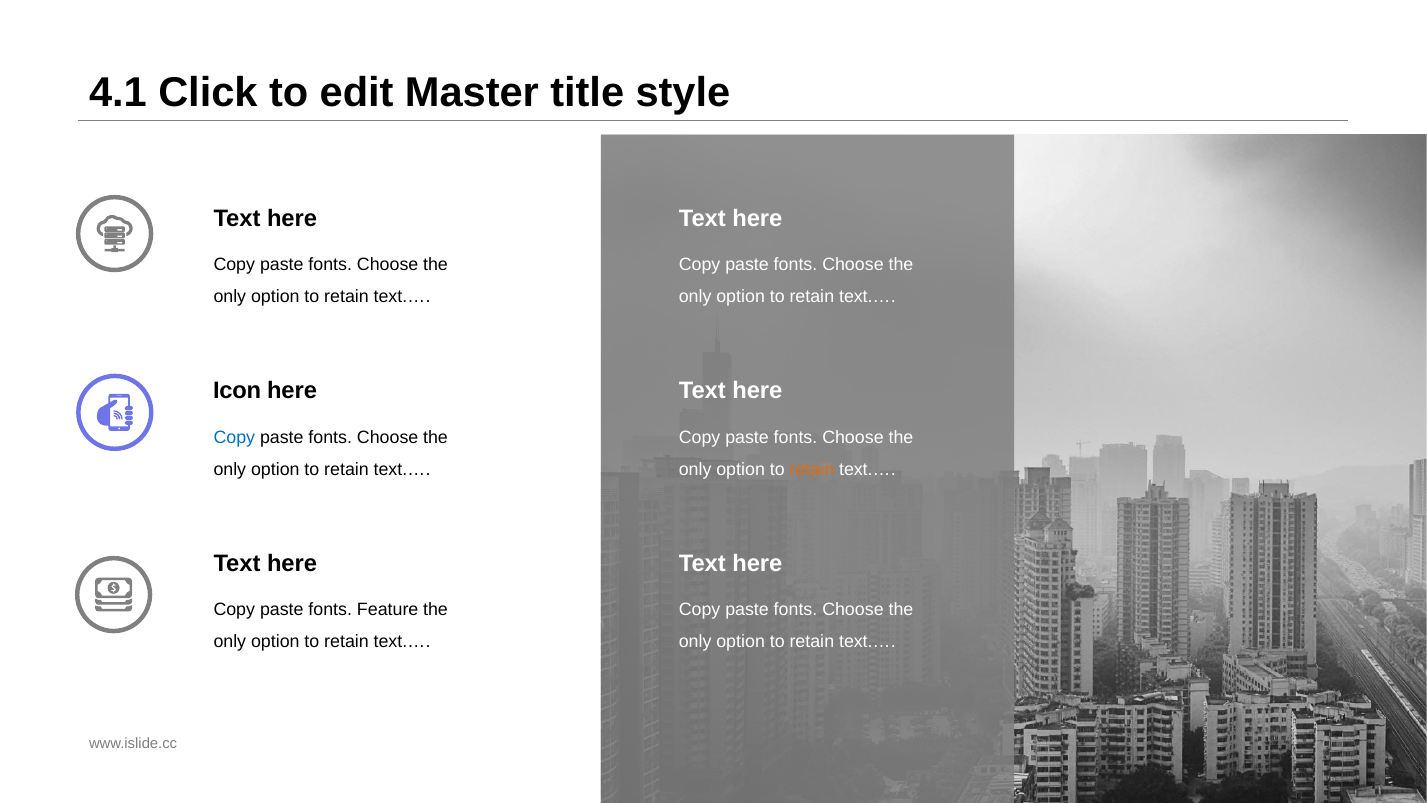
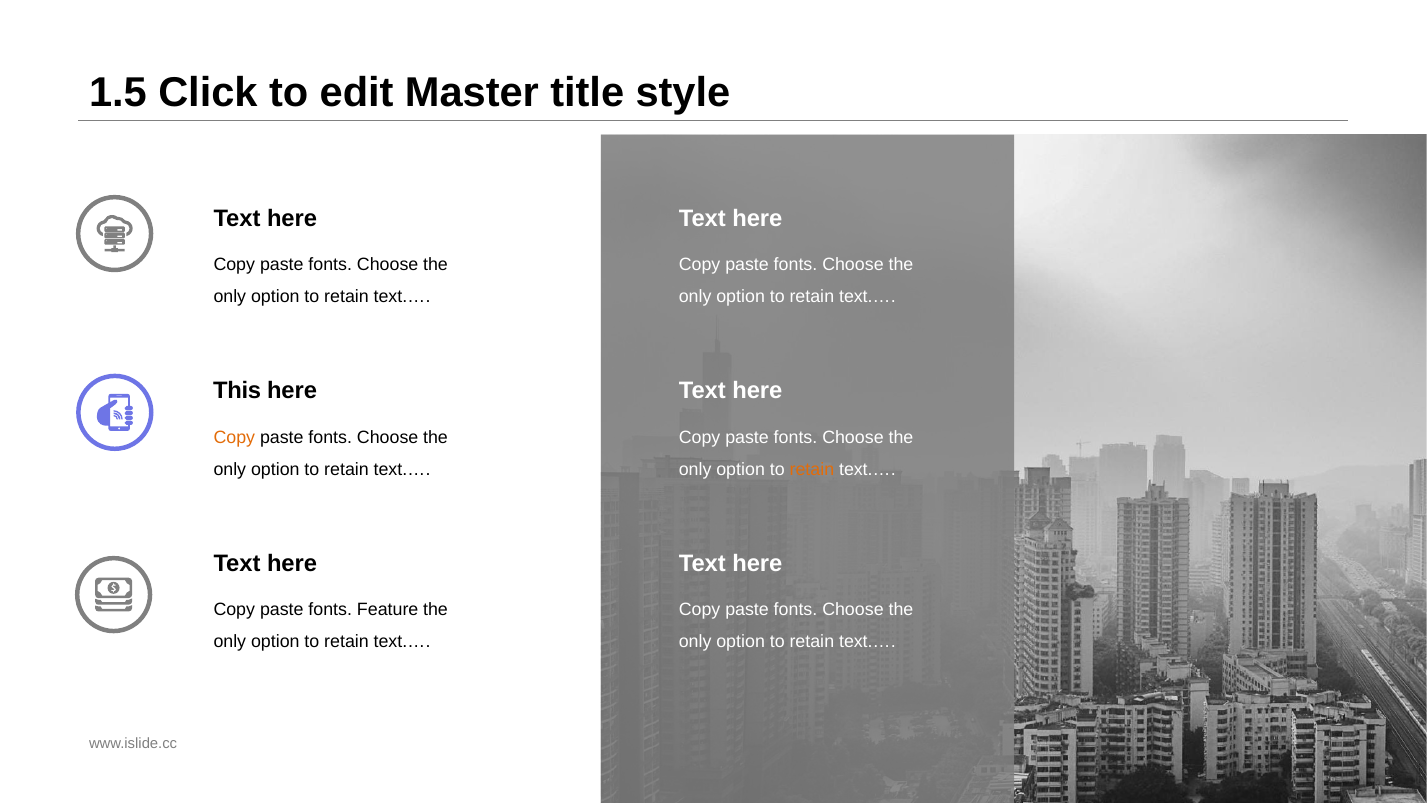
4.1: 4.1 -> 1.5
Icon: Icon -> This
Copy at (234, 437) colour: blue -> orange
